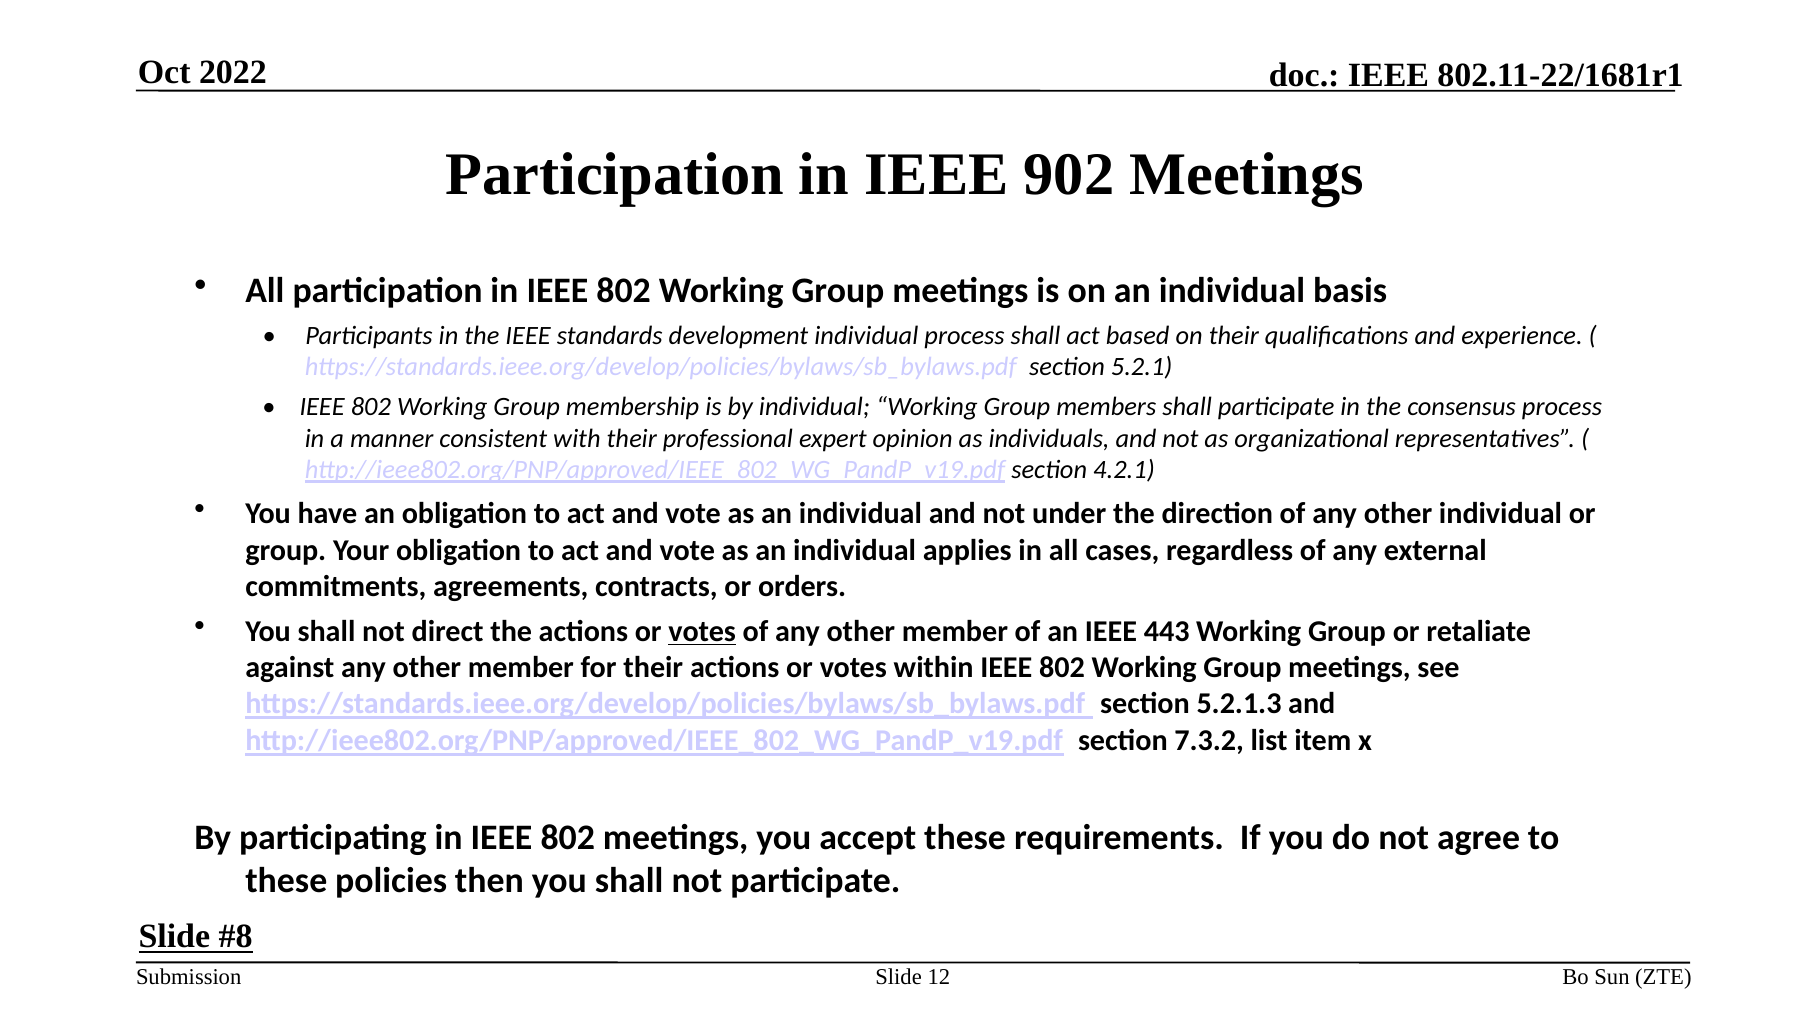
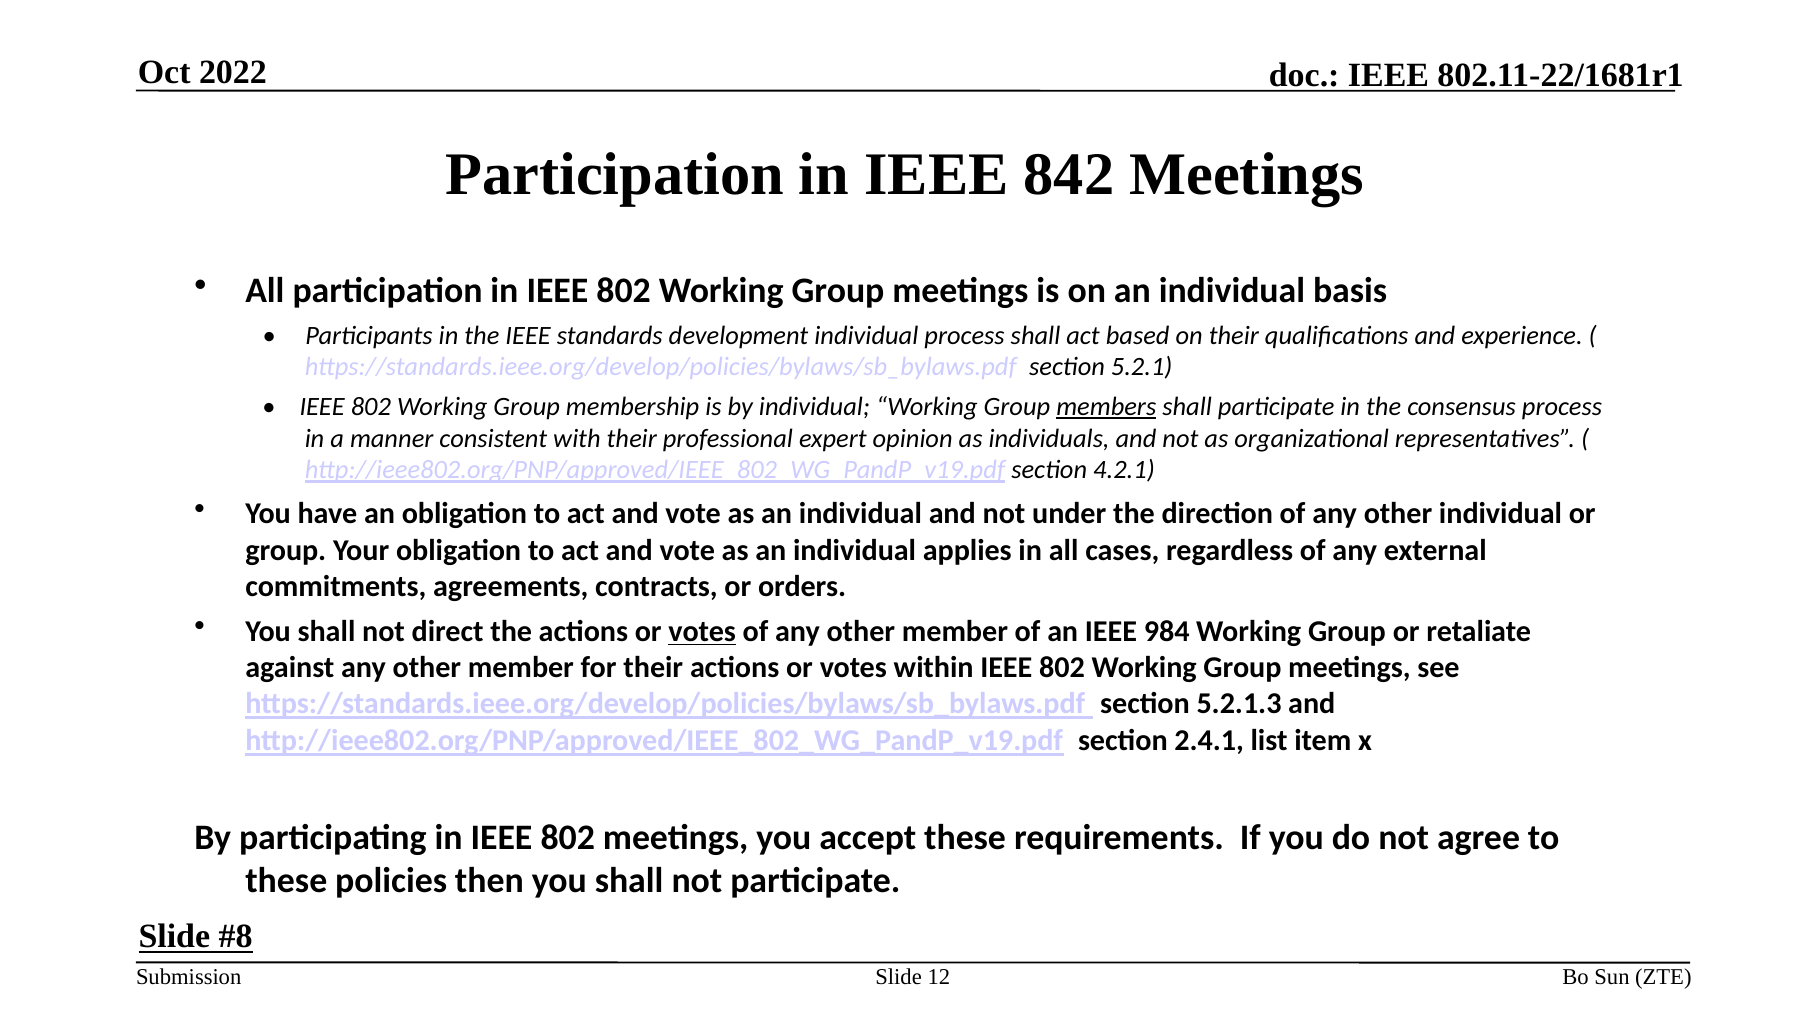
902: 902 -> 842
members underline: none -> present
443: 443 -> 984
7.3.2: 7.3.2 -> 2.4.1
